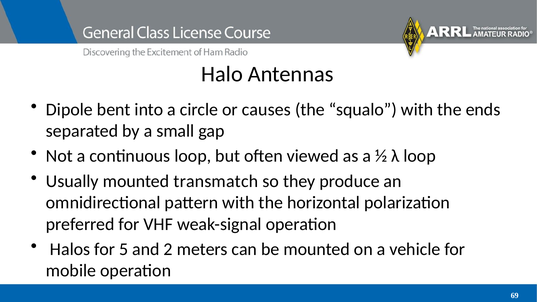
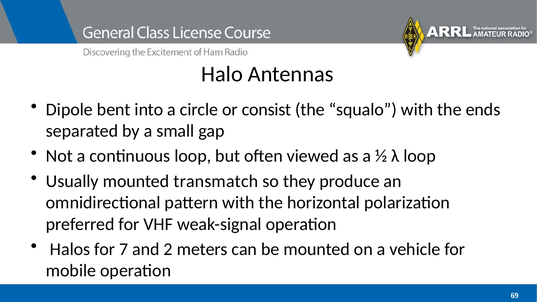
causes: causes -> consist
5: 5 -> 7
